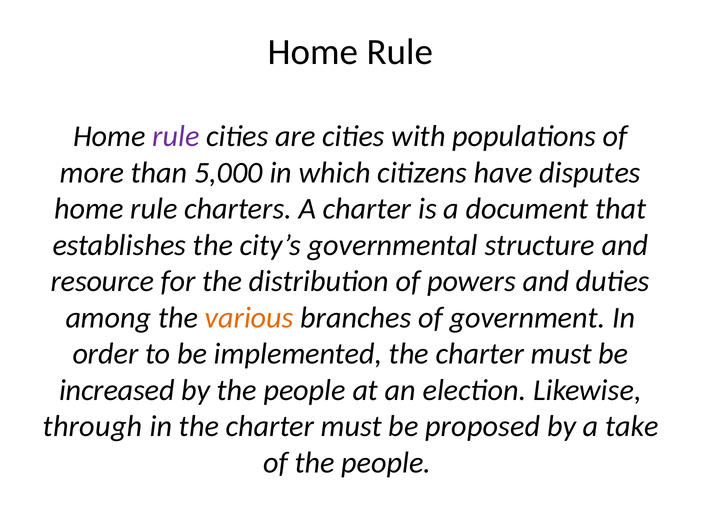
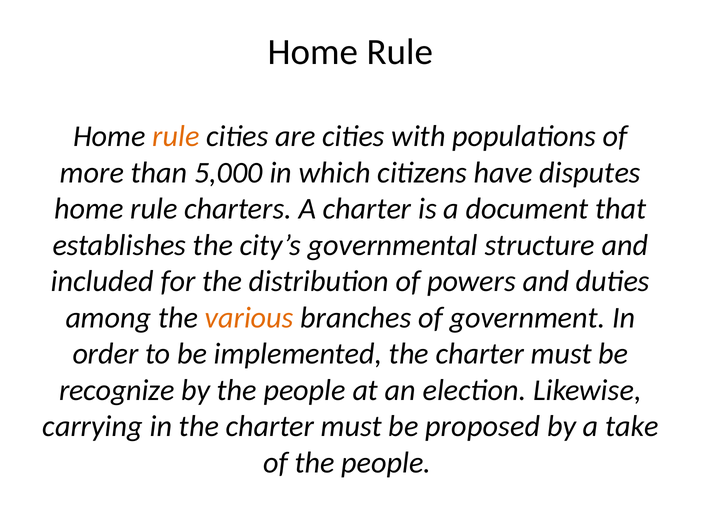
rule at (176, 136) colour: purple -> orange
resource: resource -> included
increased: increased -> recognize
through: through -> carrying
